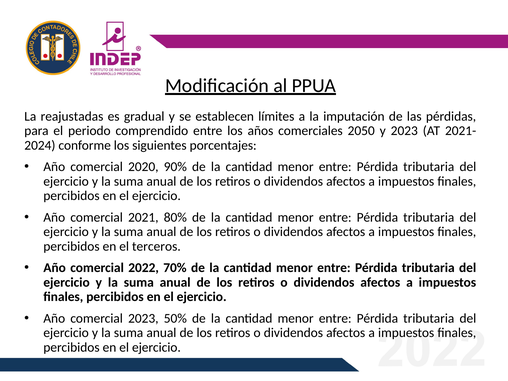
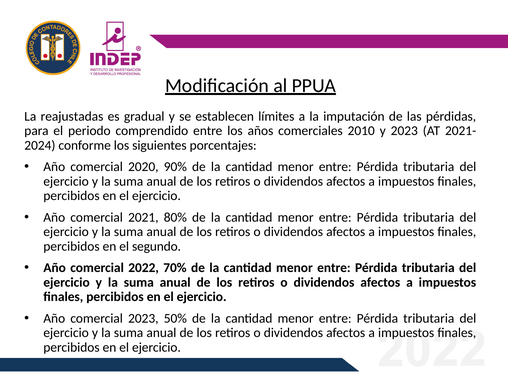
2050: 2050 -> 2010
terceros: terceros -> segundo
